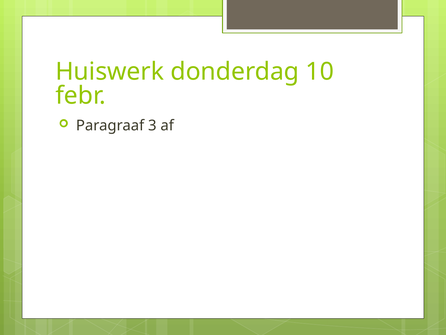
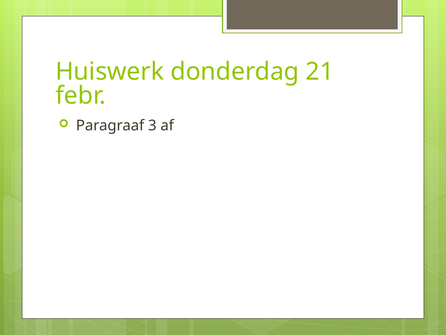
10: 10 -> 21
